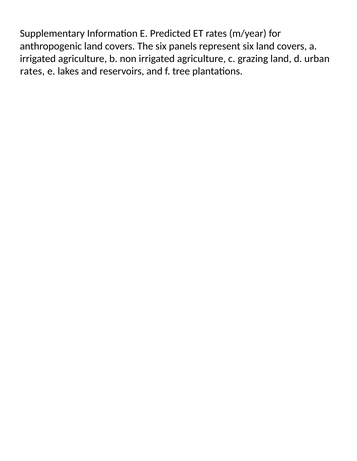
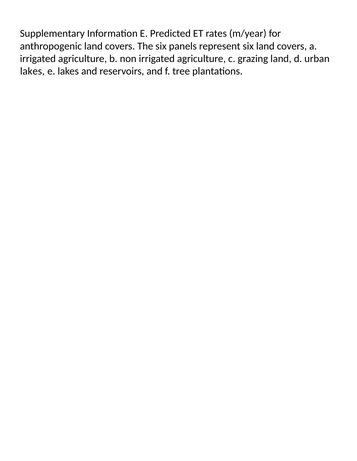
rates at (32, 71): rates -> lakes
